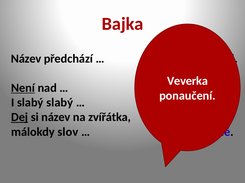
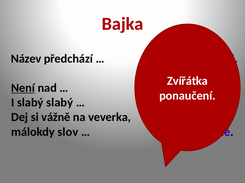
Veverka: Veverka -> Zvířátka
Dej underline: present -> none
si název: název -> vážně
zvířátka: zvířátka -> veverka
